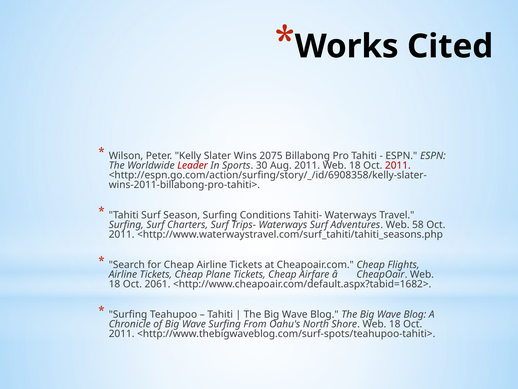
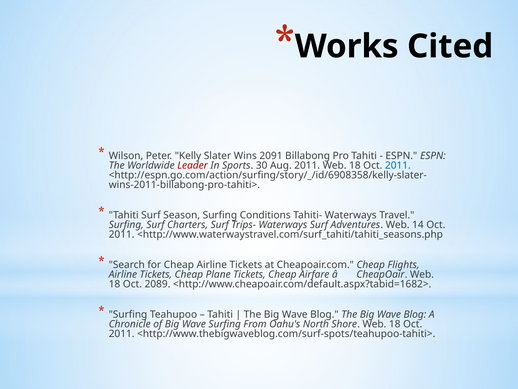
2075: 2075 -> 2091
2011 at (398, 165) colour: red -> blue
58: 58 -> 14
2061: 2061 -> 2089
